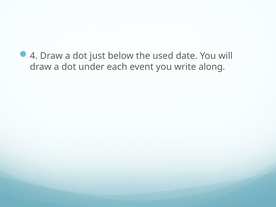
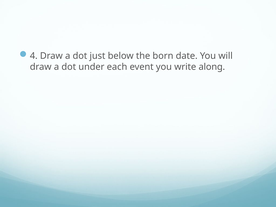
used: used -> born
